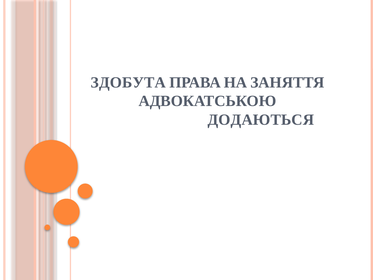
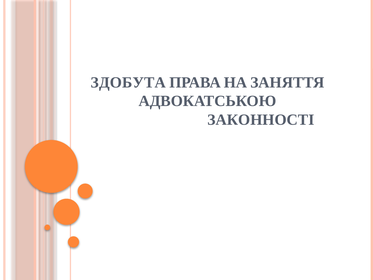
ДОДАЮТЬСЯ: ДОДАЮТЬСЯ -> ЗАКОННОСТІ
